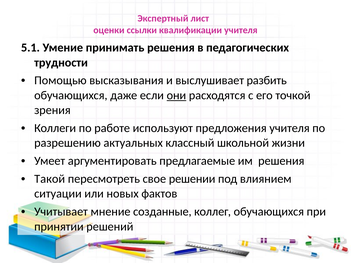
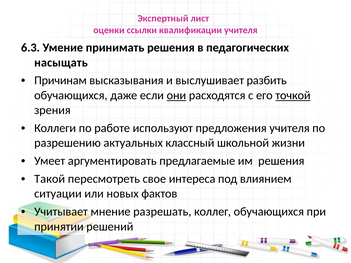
5.1: 5.1 -> 6.3
трудности: трудности -> насыщать
Помощью: Помощью -> Причинам
точкой underline: none -> present
решении: решении -> интереса
созданные: созданные -> разрешать
